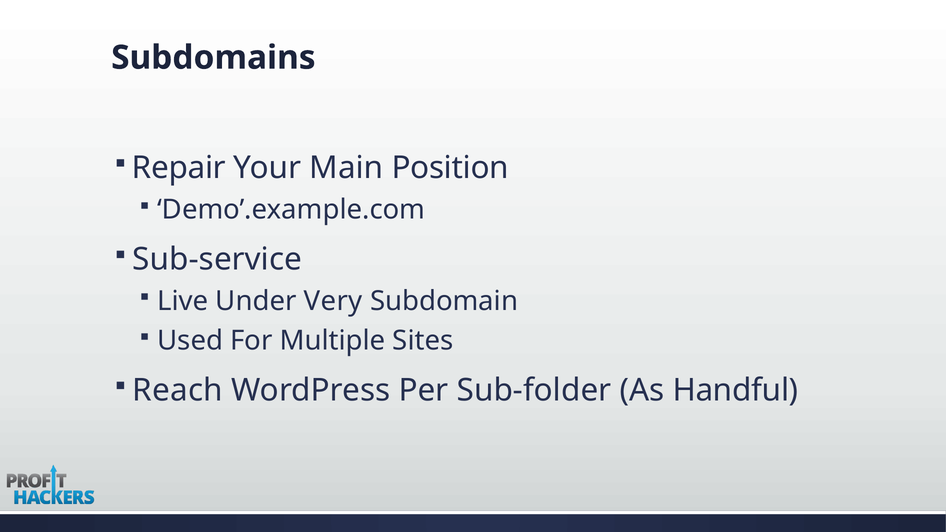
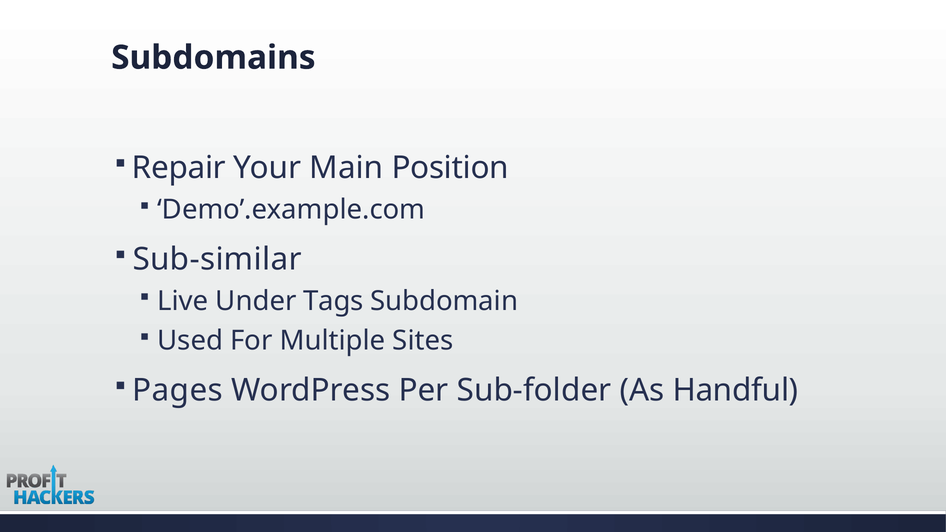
Sub-service: Sub-service -> Sub-similar
Very: Very -> Tags
Reach: Reach -> Pages
